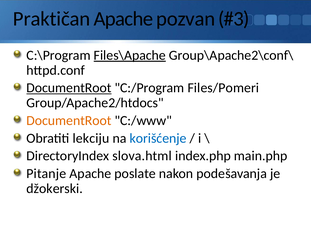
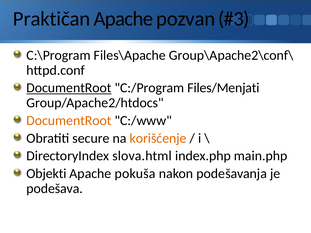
Files\Apache underline: present -> none
Files/Pomeri: Files/Pomeri -> Files/Menjati
lekciju: lekciju -> secure
korišćenje colour: blue -> orange
Pitanje: Pitanje -> Objekti
poslate: poslate -> pokuša
džokerski: džokerski -> podešava
